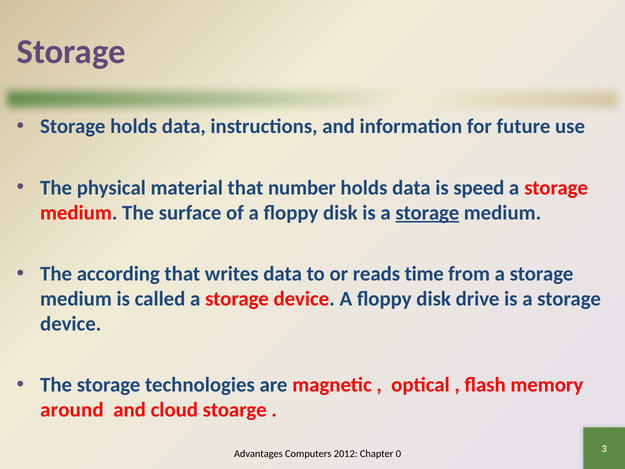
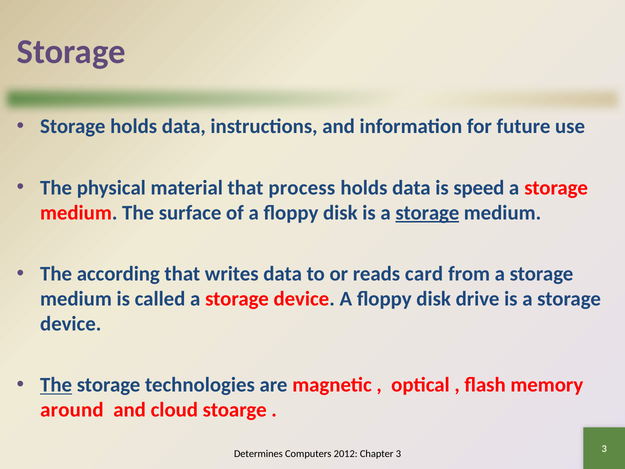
number: number -> process
time: time -> card
The at (56, 385) underline: none -> present
Advantages: Advantages -> Determines
Chapter 0: 0 -> 3
